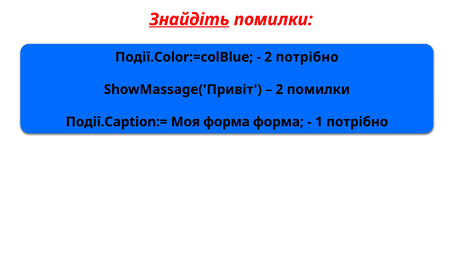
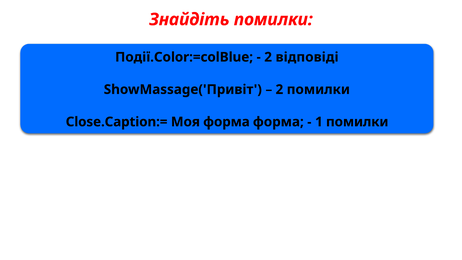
Знайдіть underline: present -> none
2 потрібно: потрібно -> відповіді
Події.Caption:=: Події.Caption:= -> Close.Caption:=
1 потрібно: потрібно -> помилки
